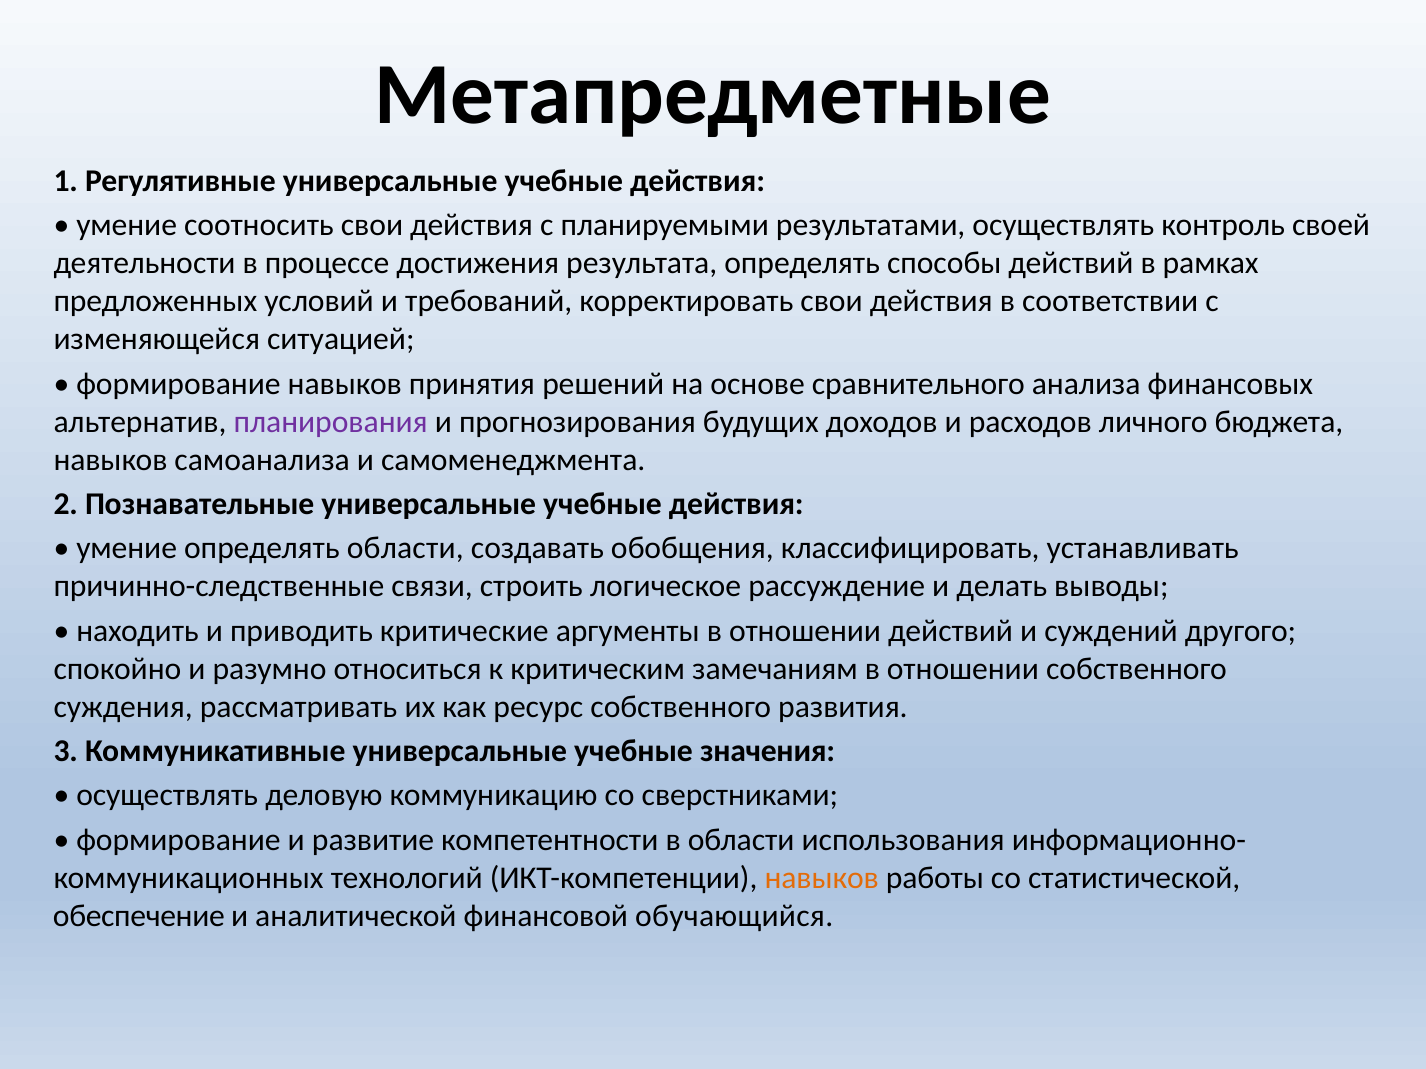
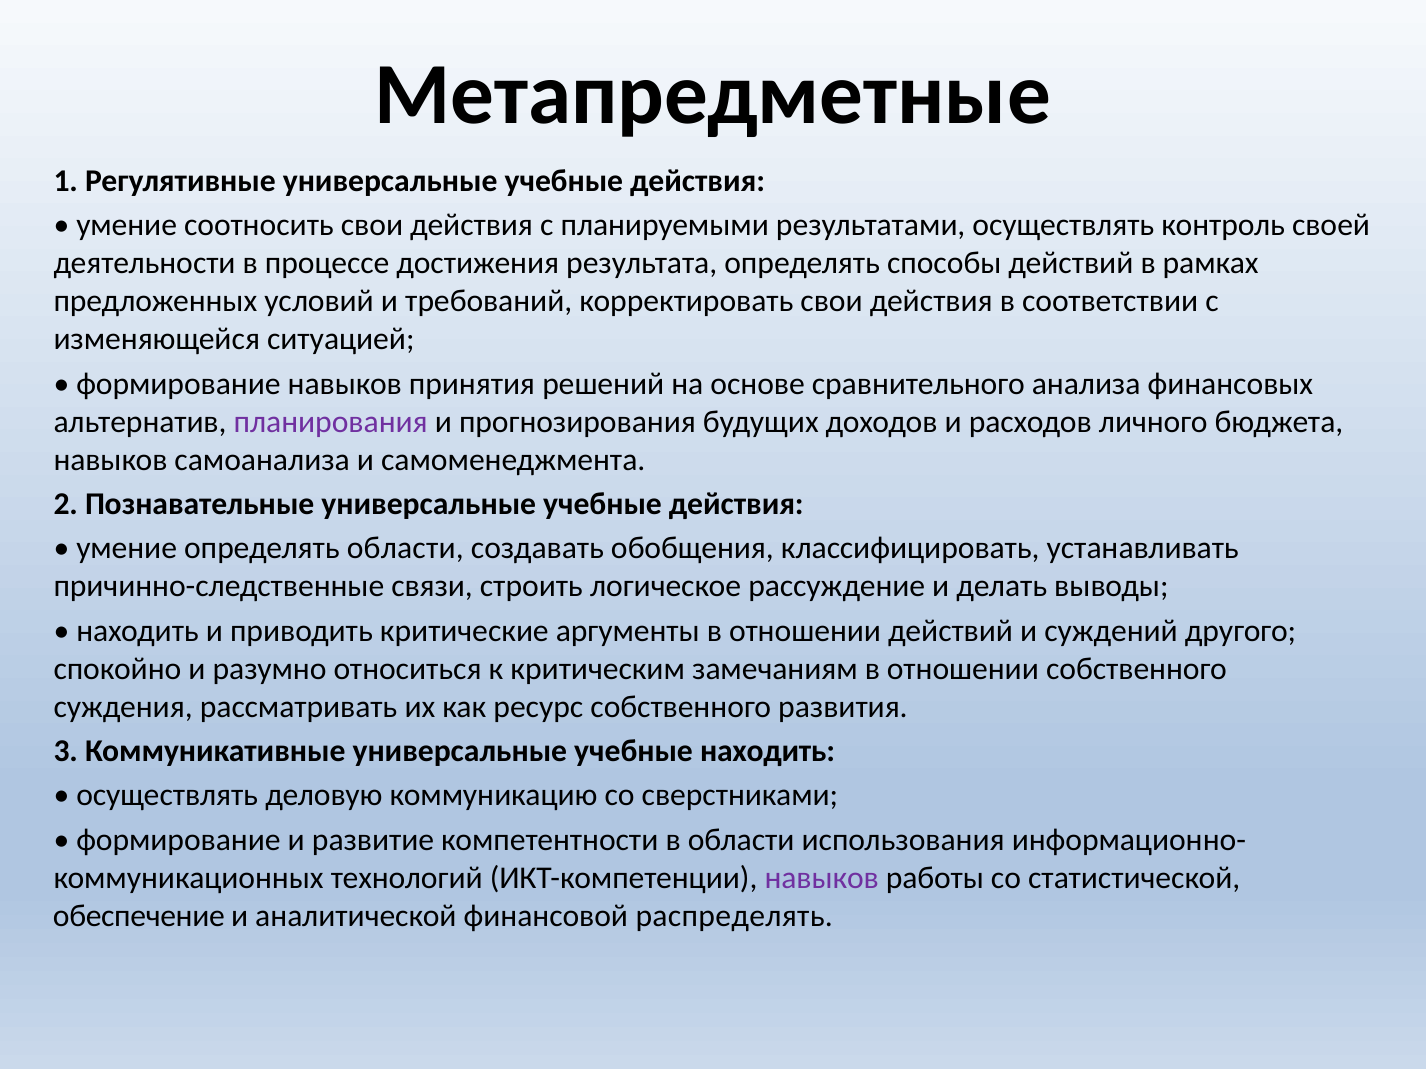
учебные значения: значения -> находить
навыков at (822, 878) colour: orange -> purple
обучающийся: обучающийся -> распределять
